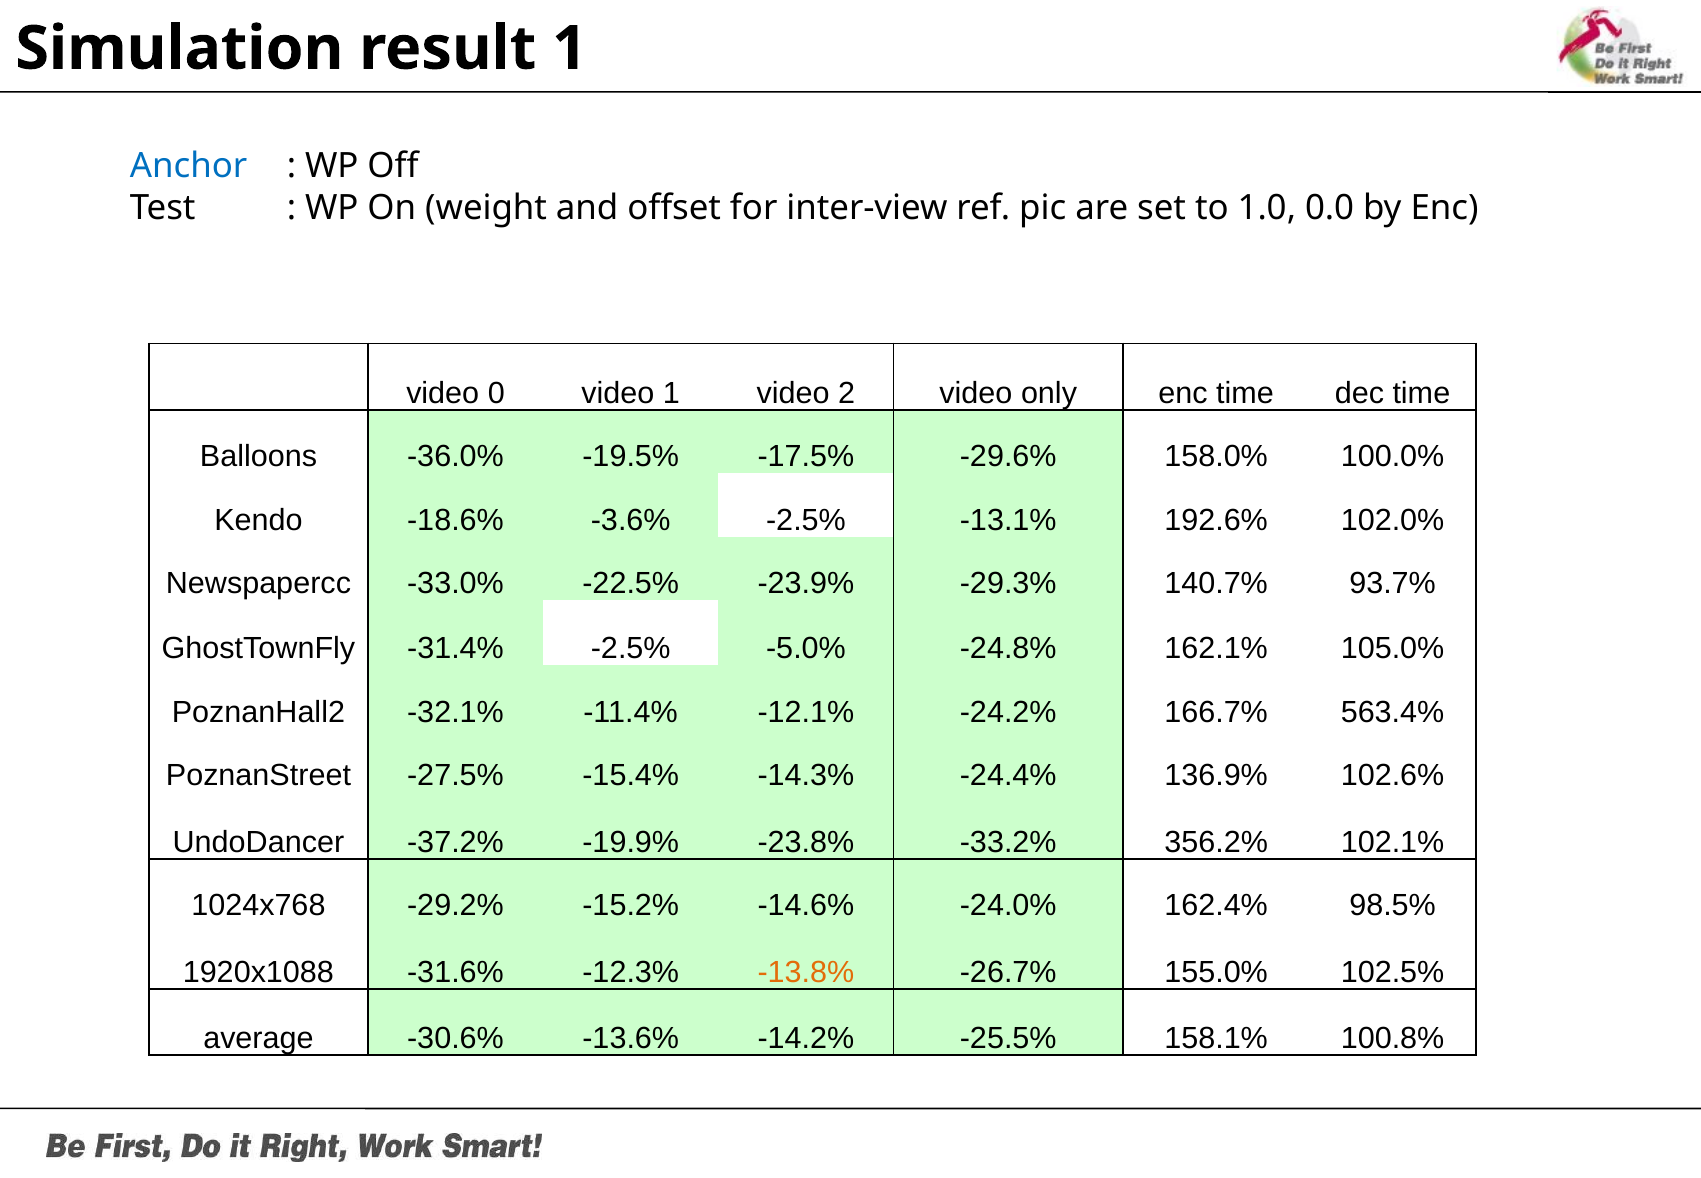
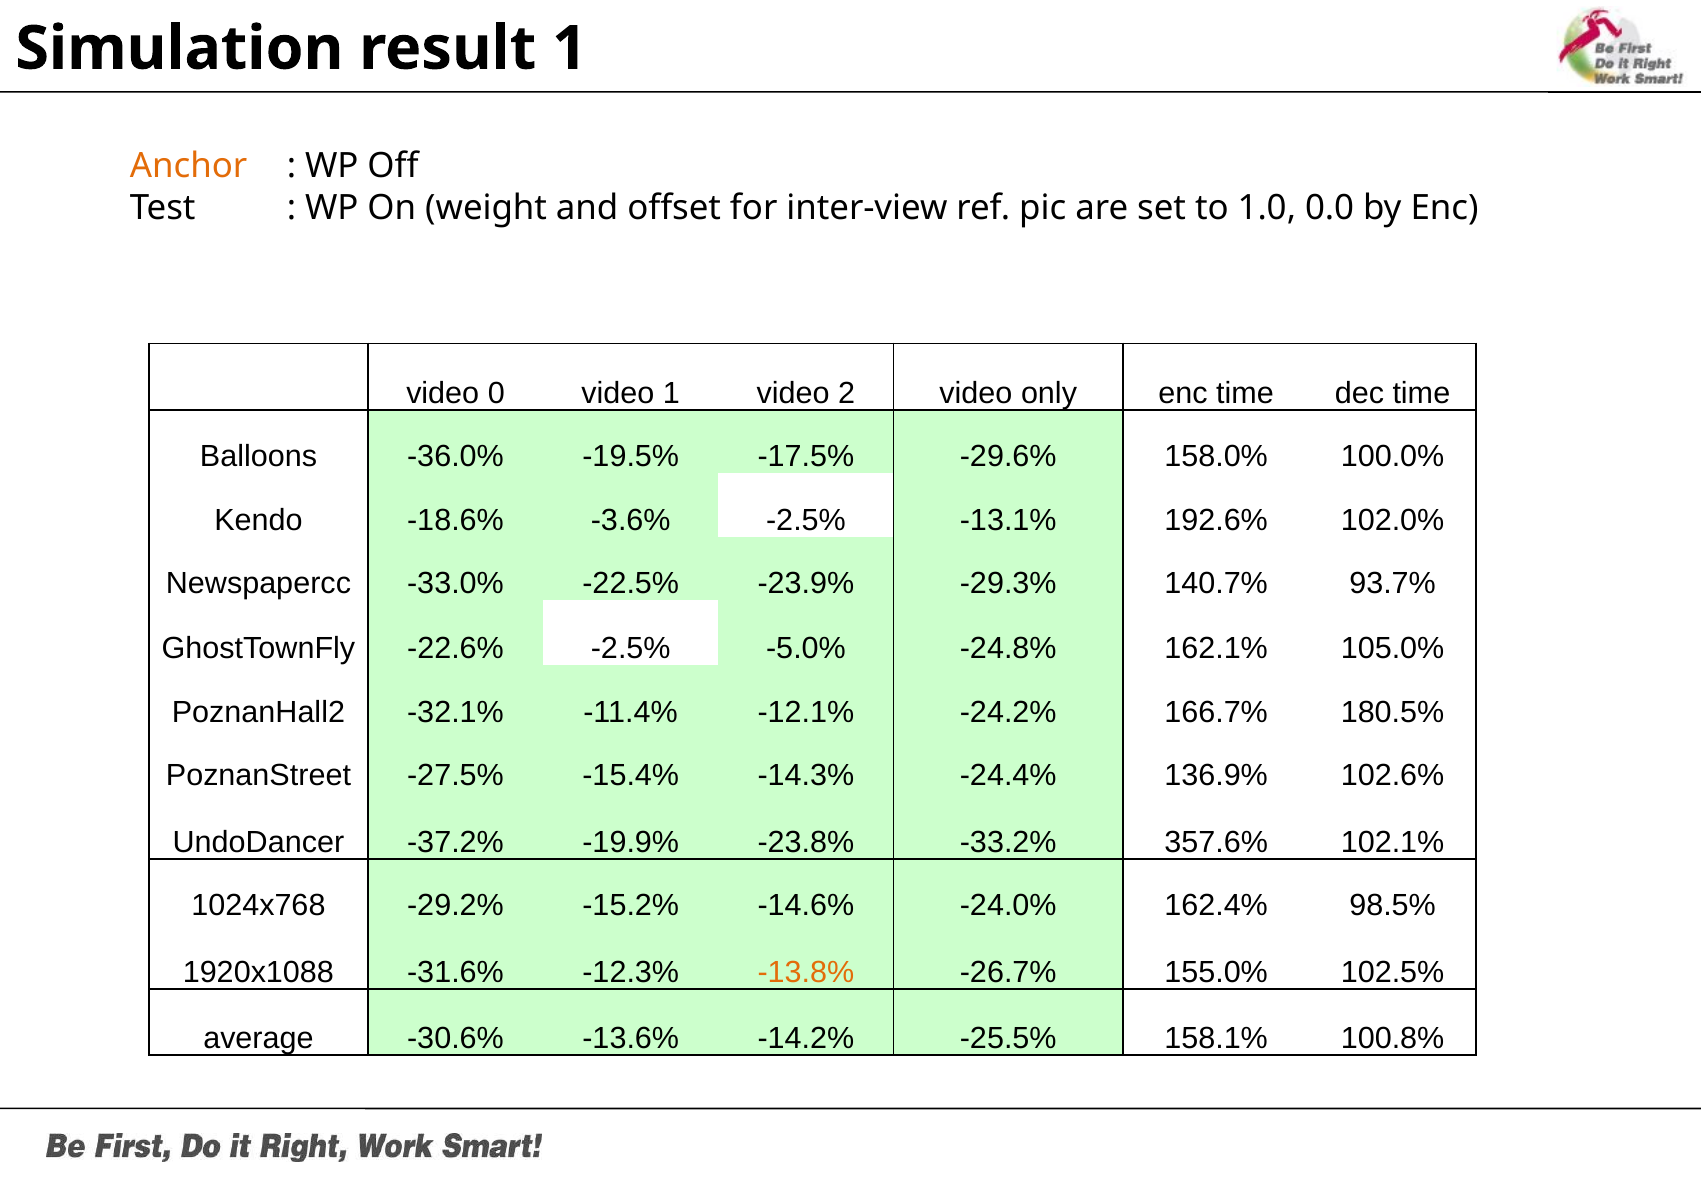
Anchor colour: blue -> orange
-31.4%: -31.4% -> -22.6%
563.4%: 563.4% -> 180.5%
356.2%: 356.2% -> 357.6%
